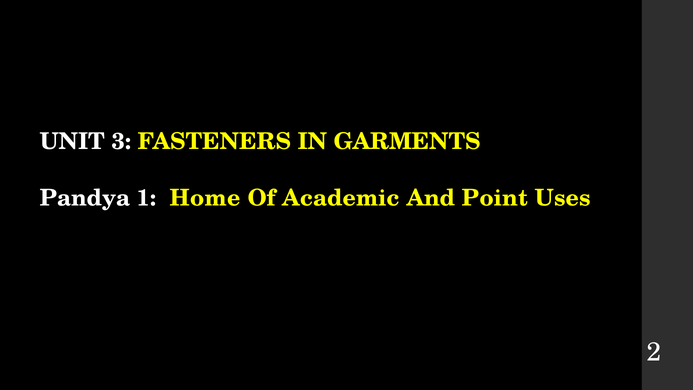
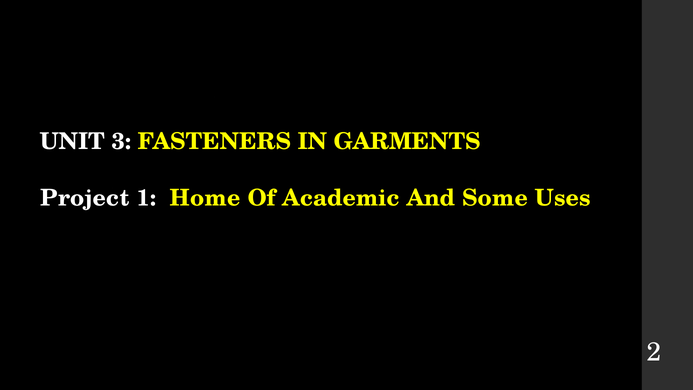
Pandya: Pandya -> Project
Point: Point -> Some
